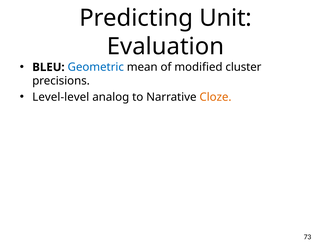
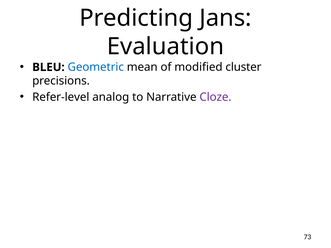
Unit: Unit -> Jans
Level-level: Level-level -> Refer-level
Cloze colour: orange -> purple
